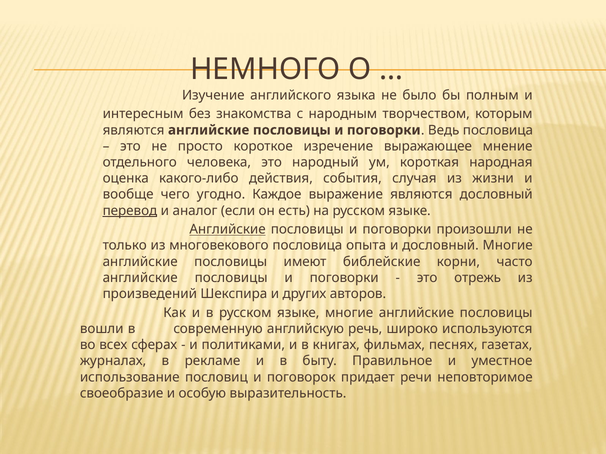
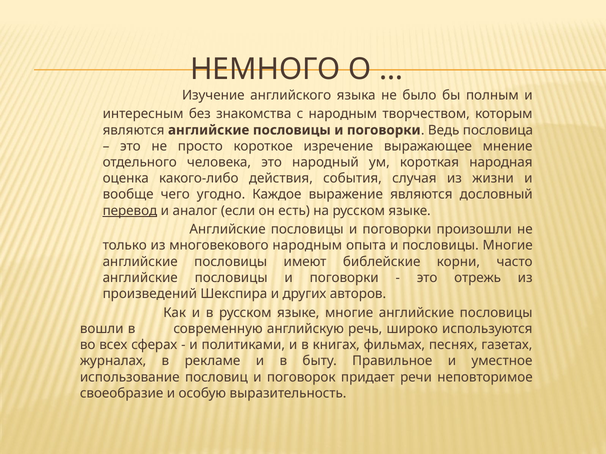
Английские at (228, 230) underline: present -> none
многовекового пословица: пословица -> народным
и дословный: дословный -> пословицы
